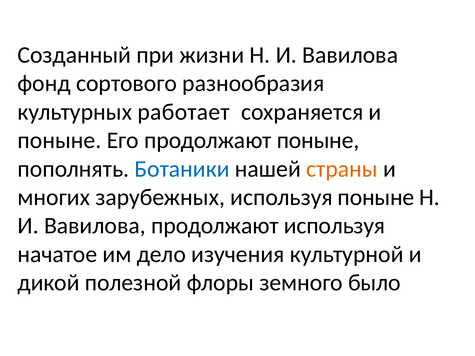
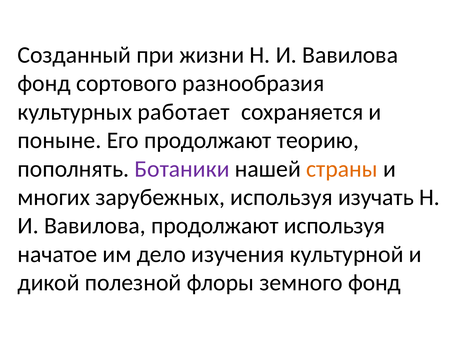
продолжают поныне: поныне -> теорию
Ботаники colour: blue -> purple
используя поныне: поныне -> изучать
земного было: было -> фонд
